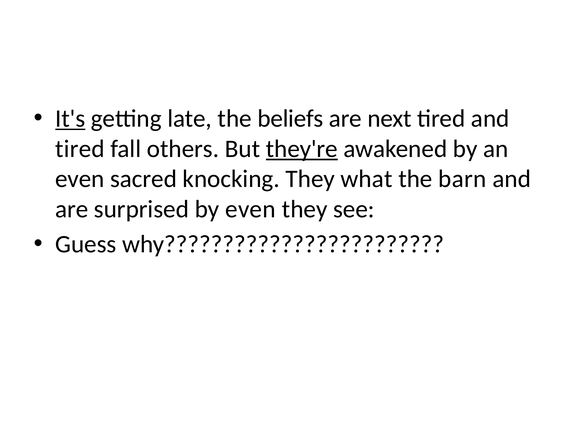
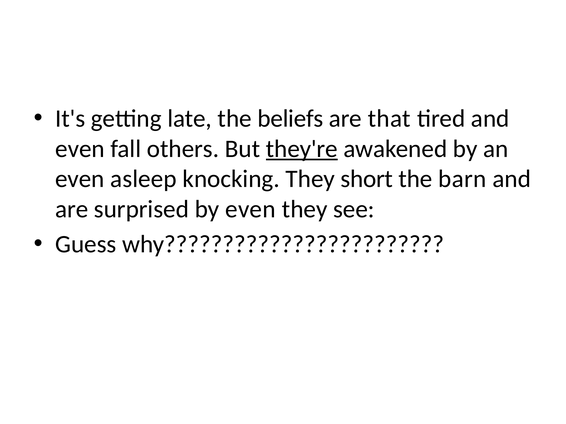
It's underline: present -> none
next: next -> that
tired at (80, 149): tired -> even
sacred: sacred -> asleep
what: what -> short
